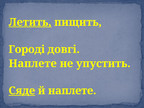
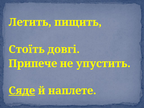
Летить underline: present -> none
Городі: Городі -> Стоїть
Наплете at (33, 64): Наплете -> Припече
